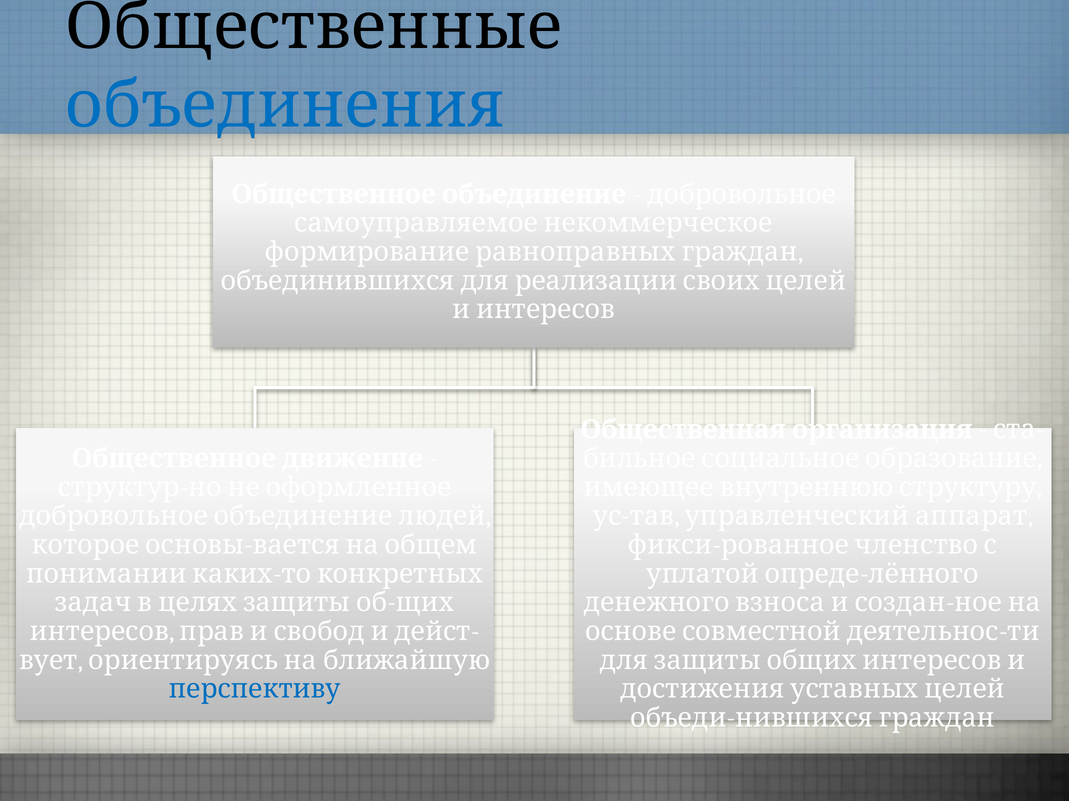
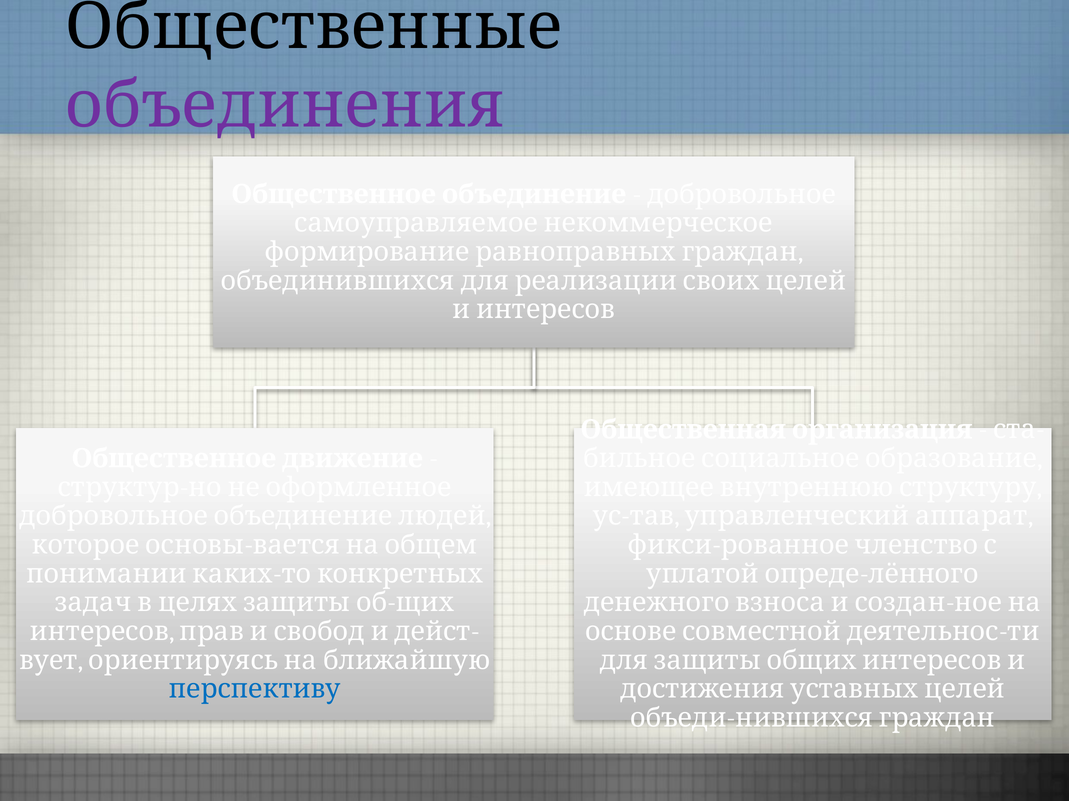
объединения colour: blue -> purple
